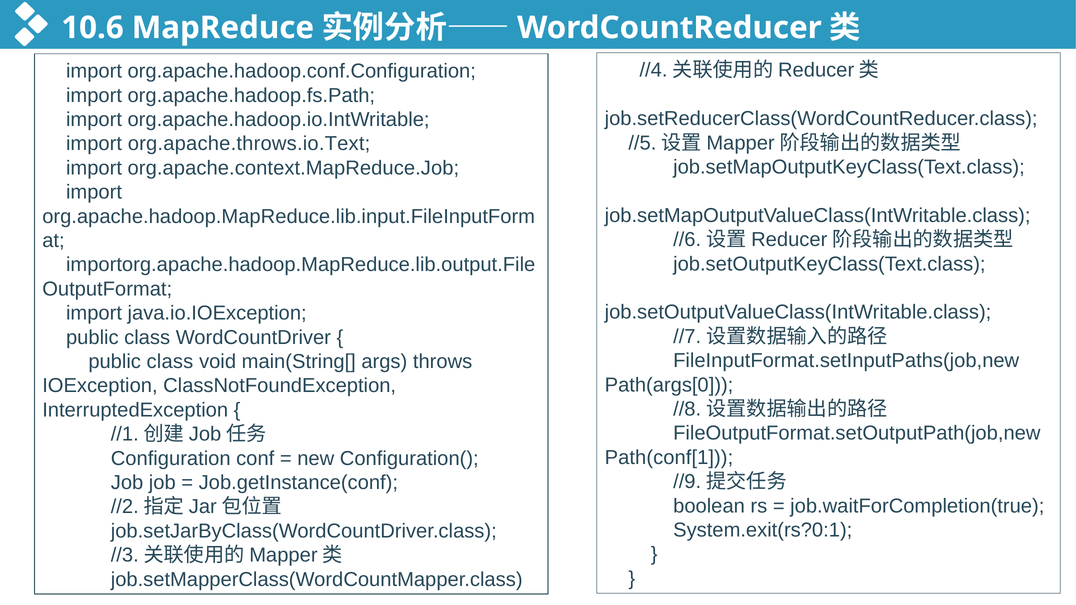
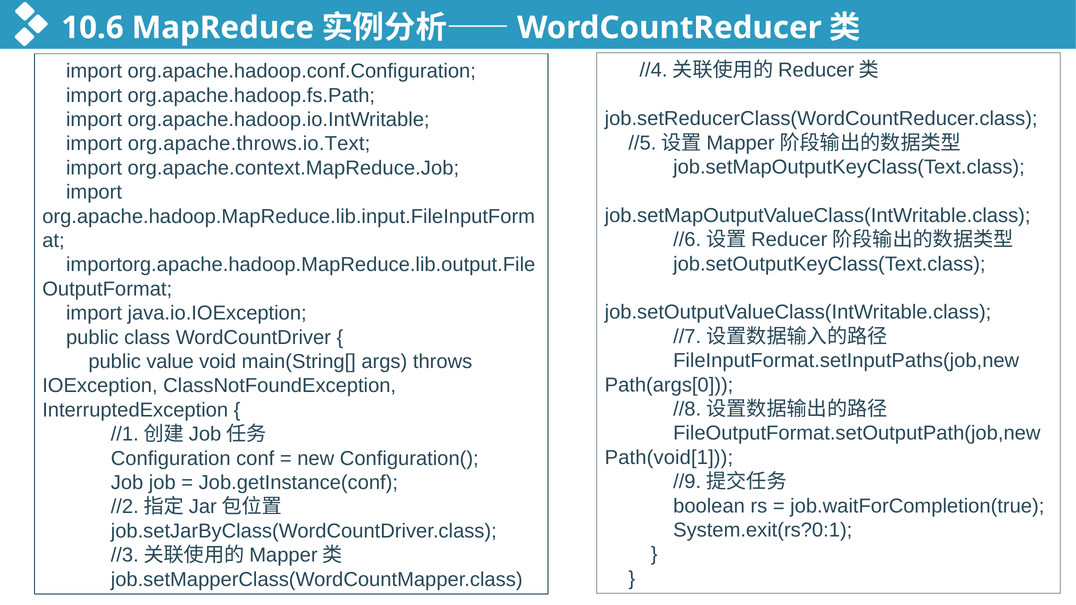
class at (170, 362): class -> value
Path(conf[1: Path(conf[1 -> Path(void[1
